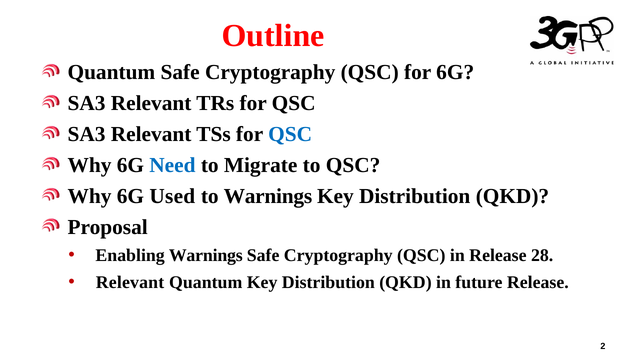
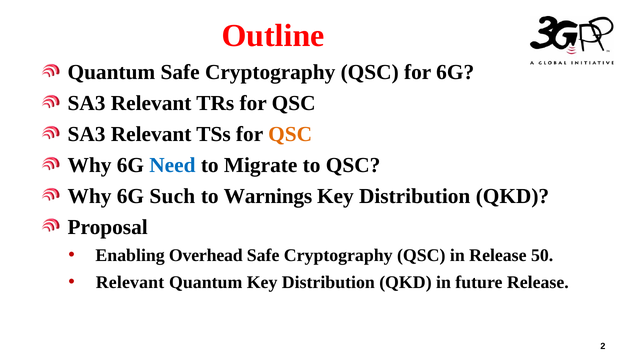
QSC at (290, 134) colour: blue -> orange
Used: Used -> Such
Enabling Warnings: Warnings -> Overhead
28: 28 -> 50
